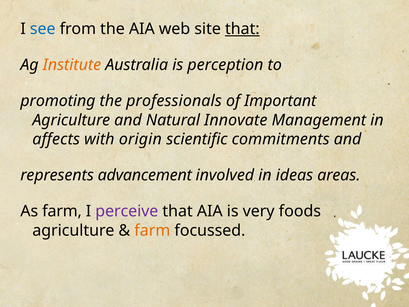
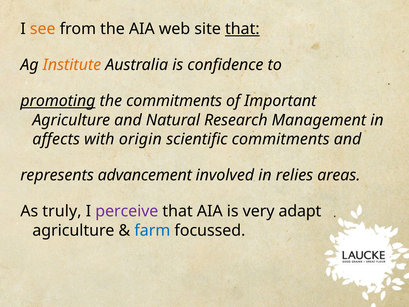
see colour: blue -> orange
perception: perception -> confidence
promoting underline: none -> present
the professionals: professionals -> commitments
Innovate: Innovate -> Research
ideas: ideas -> relies
As farm: farm -> truly
foods: foods -> adapt
farm at (152, 230) colour: orange -> blue
